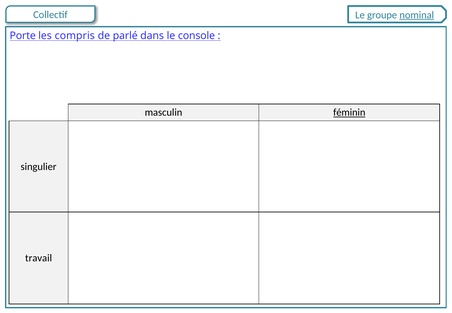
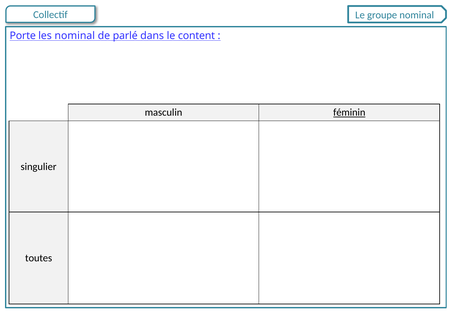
nominal at (417, 15) underline: present -> none
les compris: compris -> nominal
console: console -> content
travail: travail -> toutes
